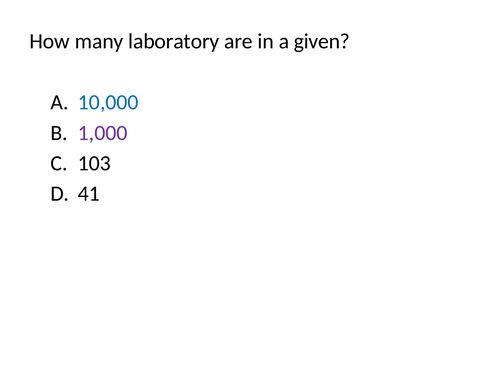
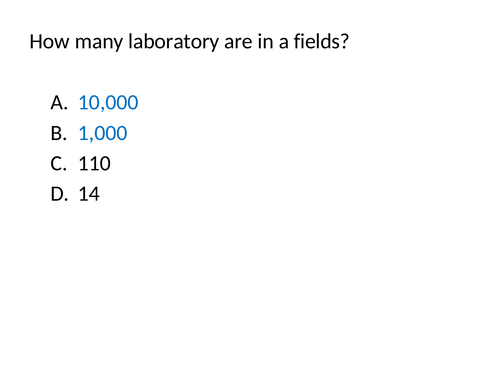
given: given -> fields
1,000 colour: purple -> blue
103: 103 -> 110
41: 41 -> 14
